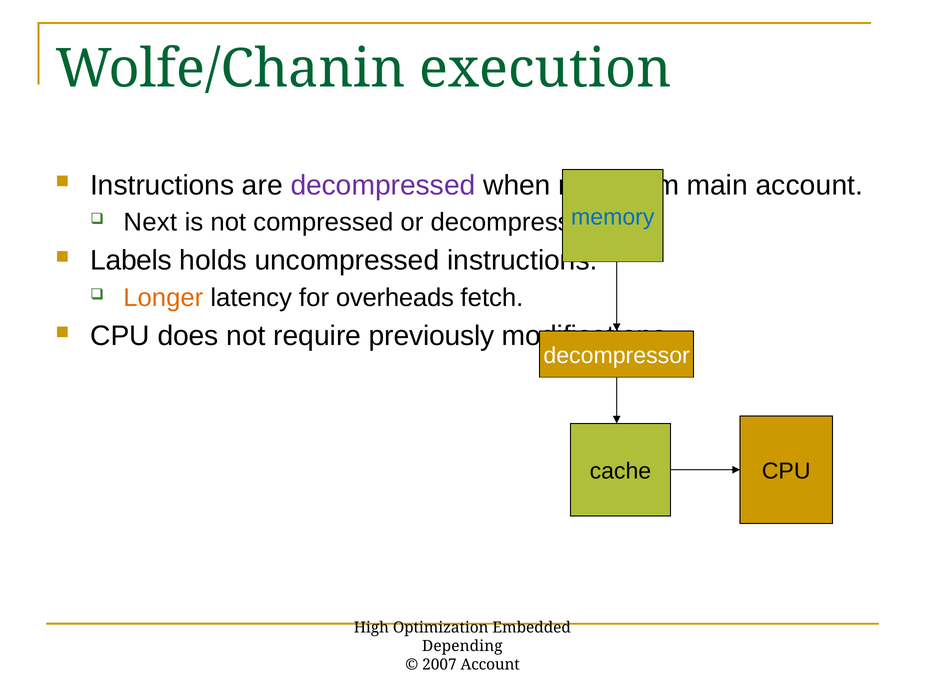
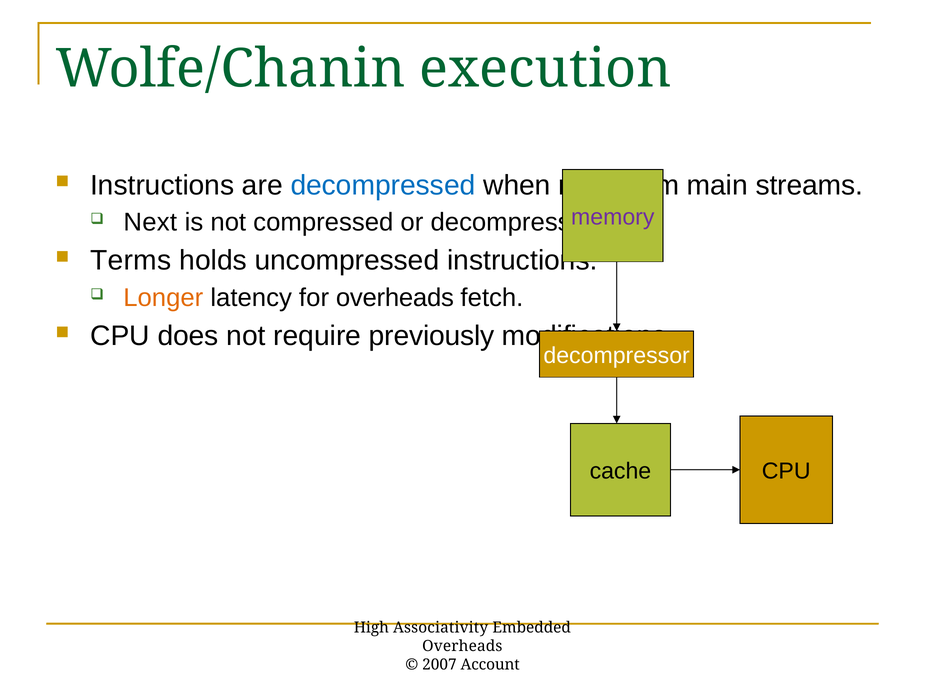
decompressed at (383, 185) colour: purple -> blue
main account: account -> streams
memory colour: blue -> purple
Labels: Labels -> Terms
Optimization: Optimization -> Associativity
Depending at (462, 647): Depending -> Overheads
